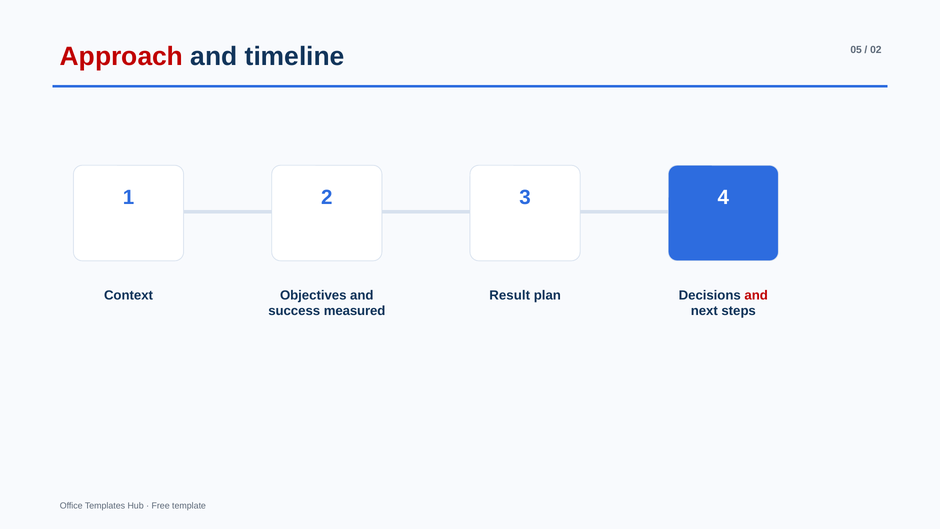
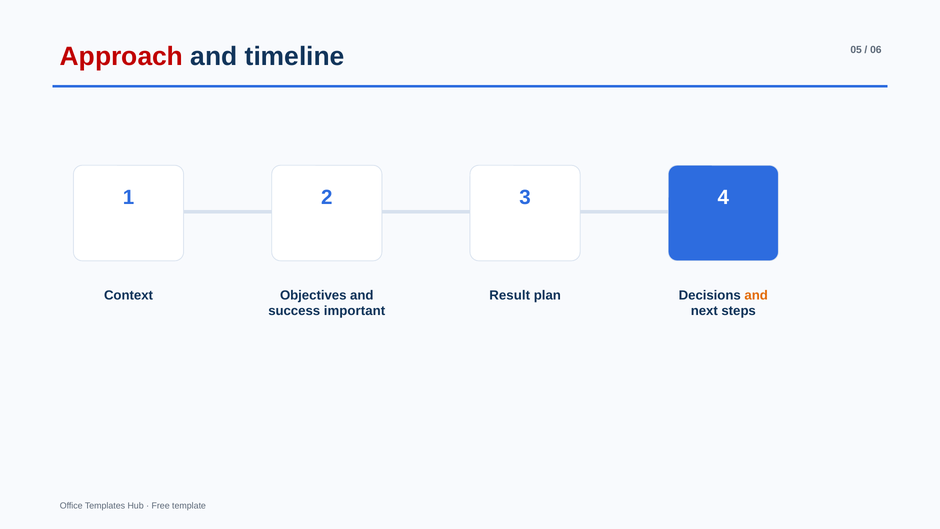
02: 02 -> 06
and at (756, 295) colour: red -> orange
measured: measured -> important
